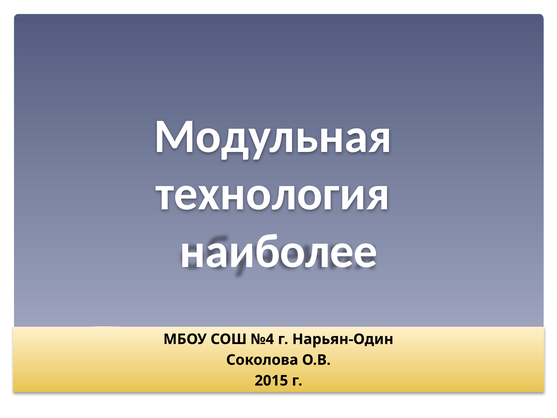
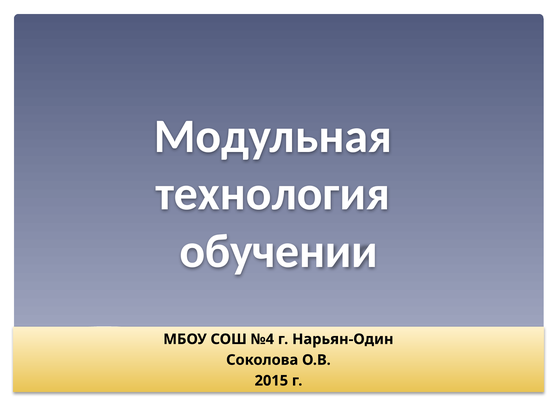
наиболее: наиболее -> обучении
